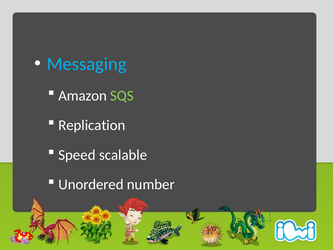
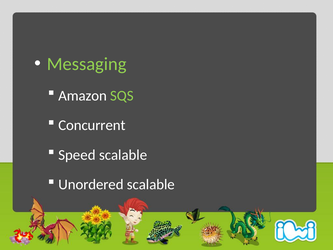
Messaging colour: light blue -> light green
Replication: Replication -> Concurrent
Unordered number: number -> scalable
